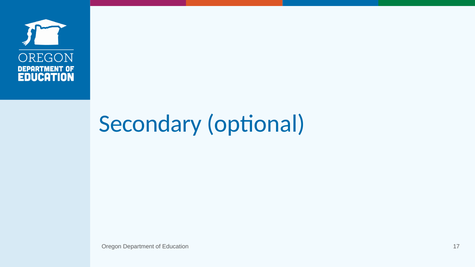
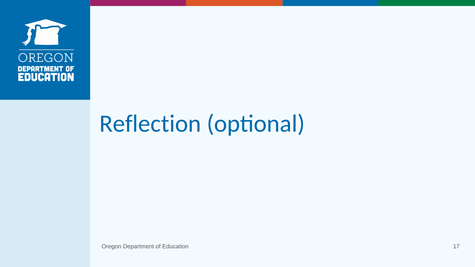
Secondary: Secondary -> Reflection
